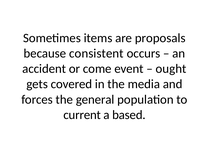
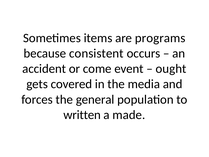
proposals: proposals -> programs
current: current -> written
based: based -> made
